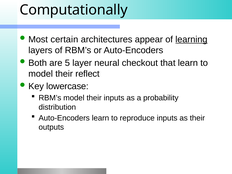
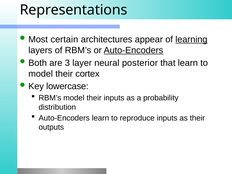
Computationally: Computationally -> Representations
Auto-Encoders at (134, 50) underline: none -> present
5: 5 -> 3
checkout: checkout -> posterior
reflect: reflect -> cortex
